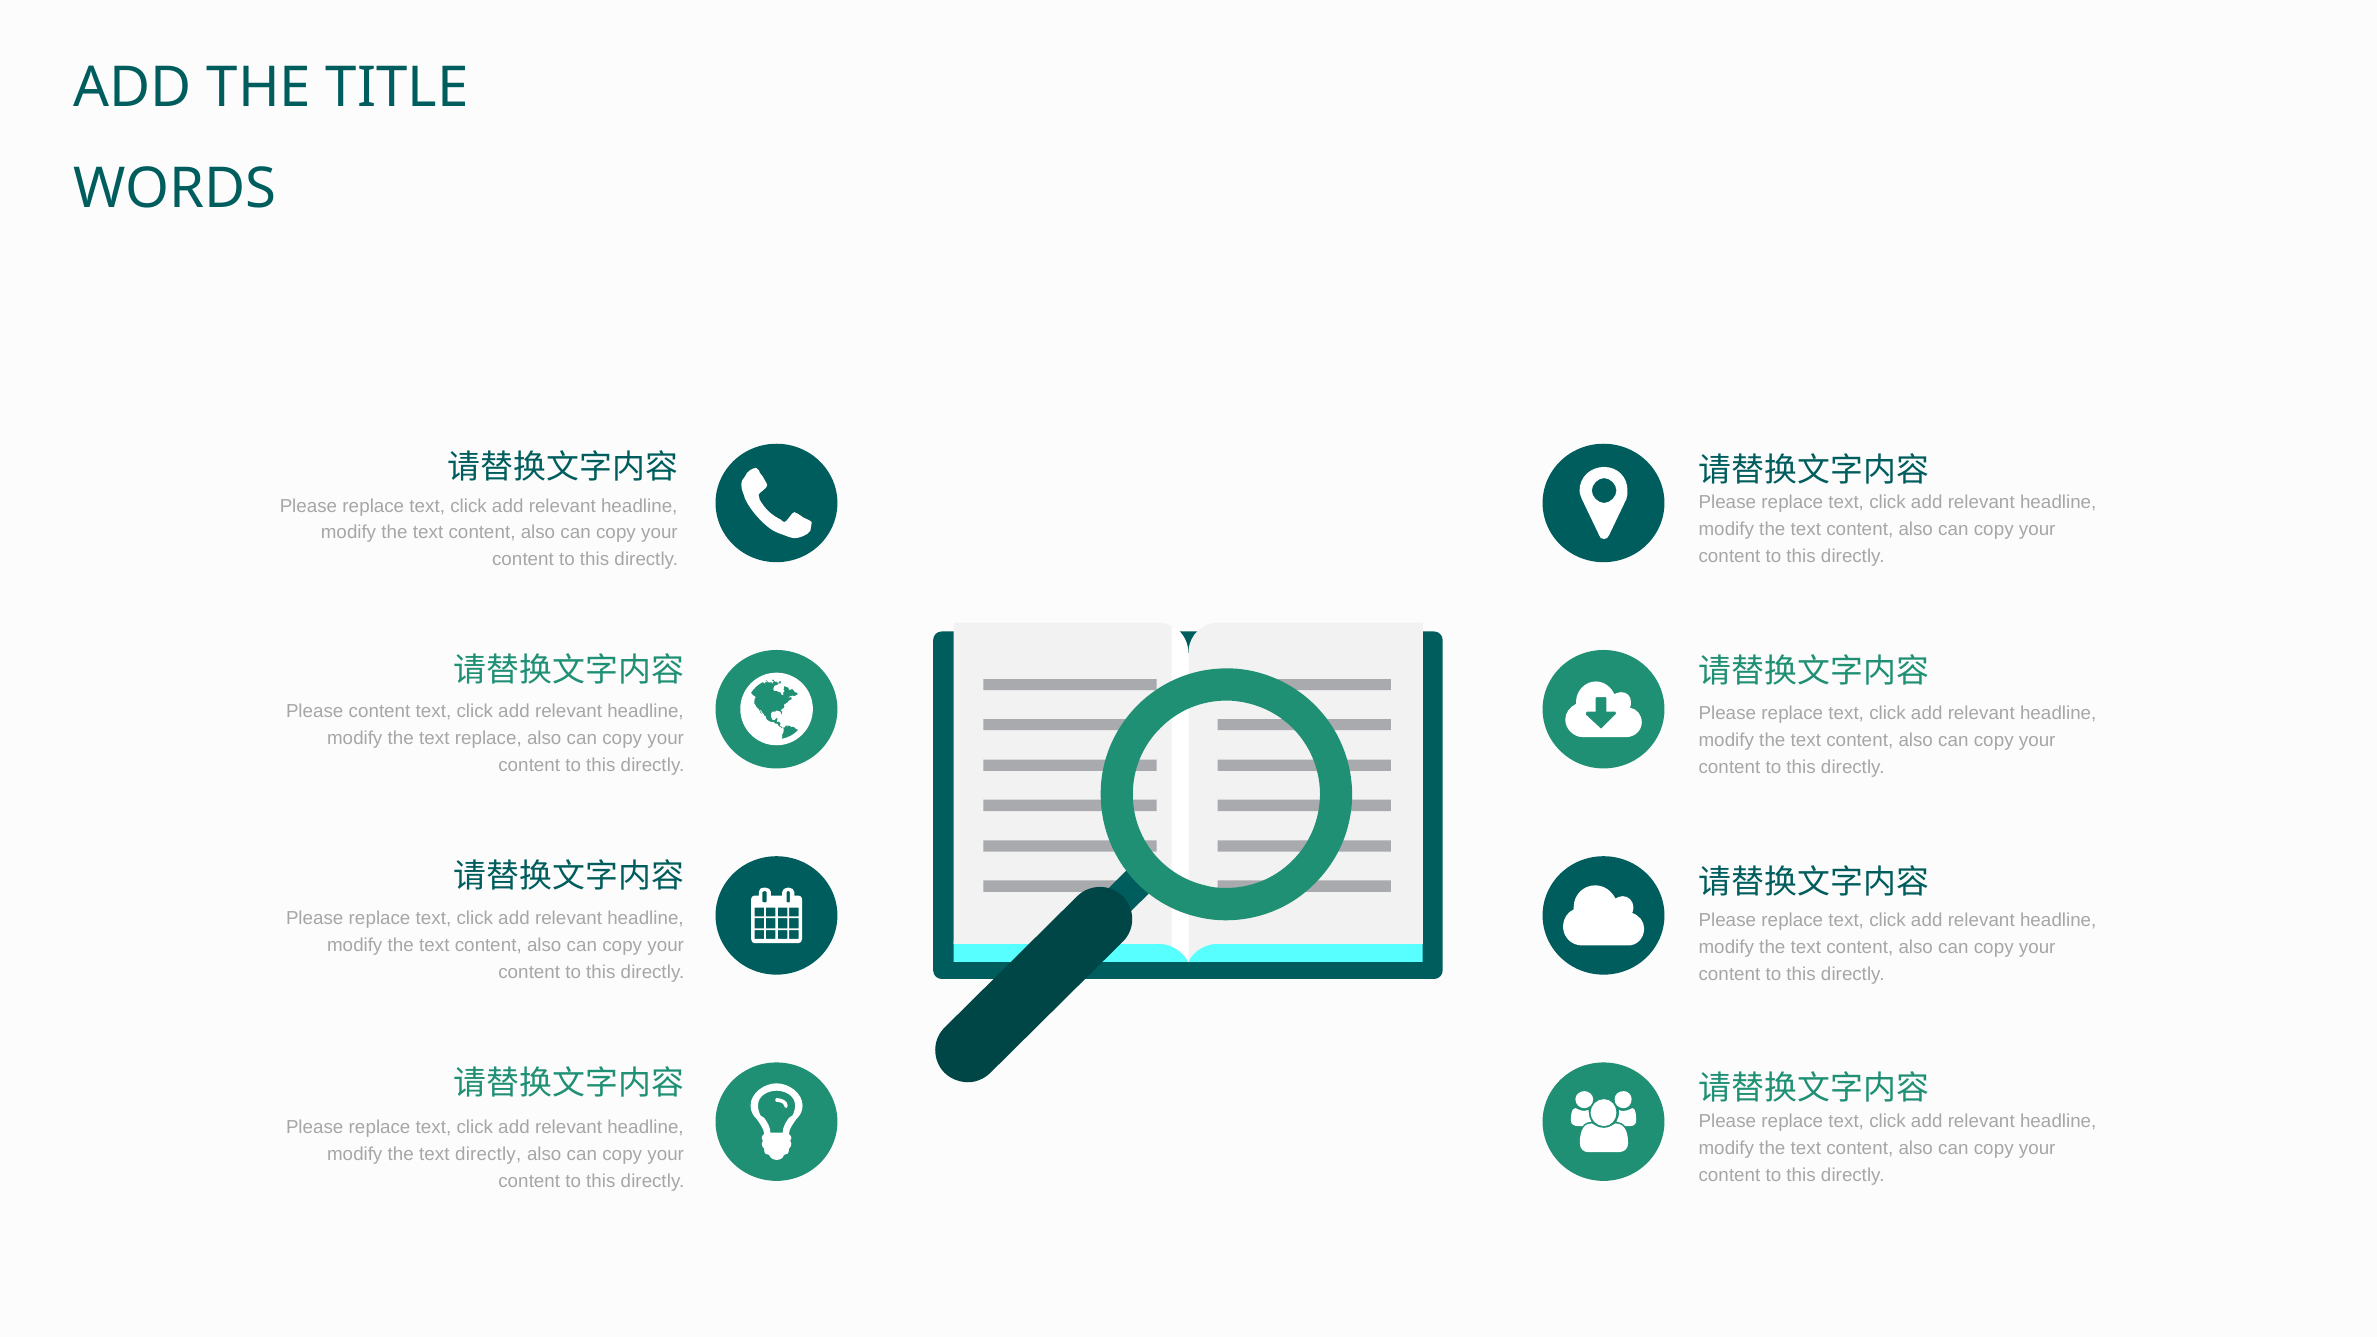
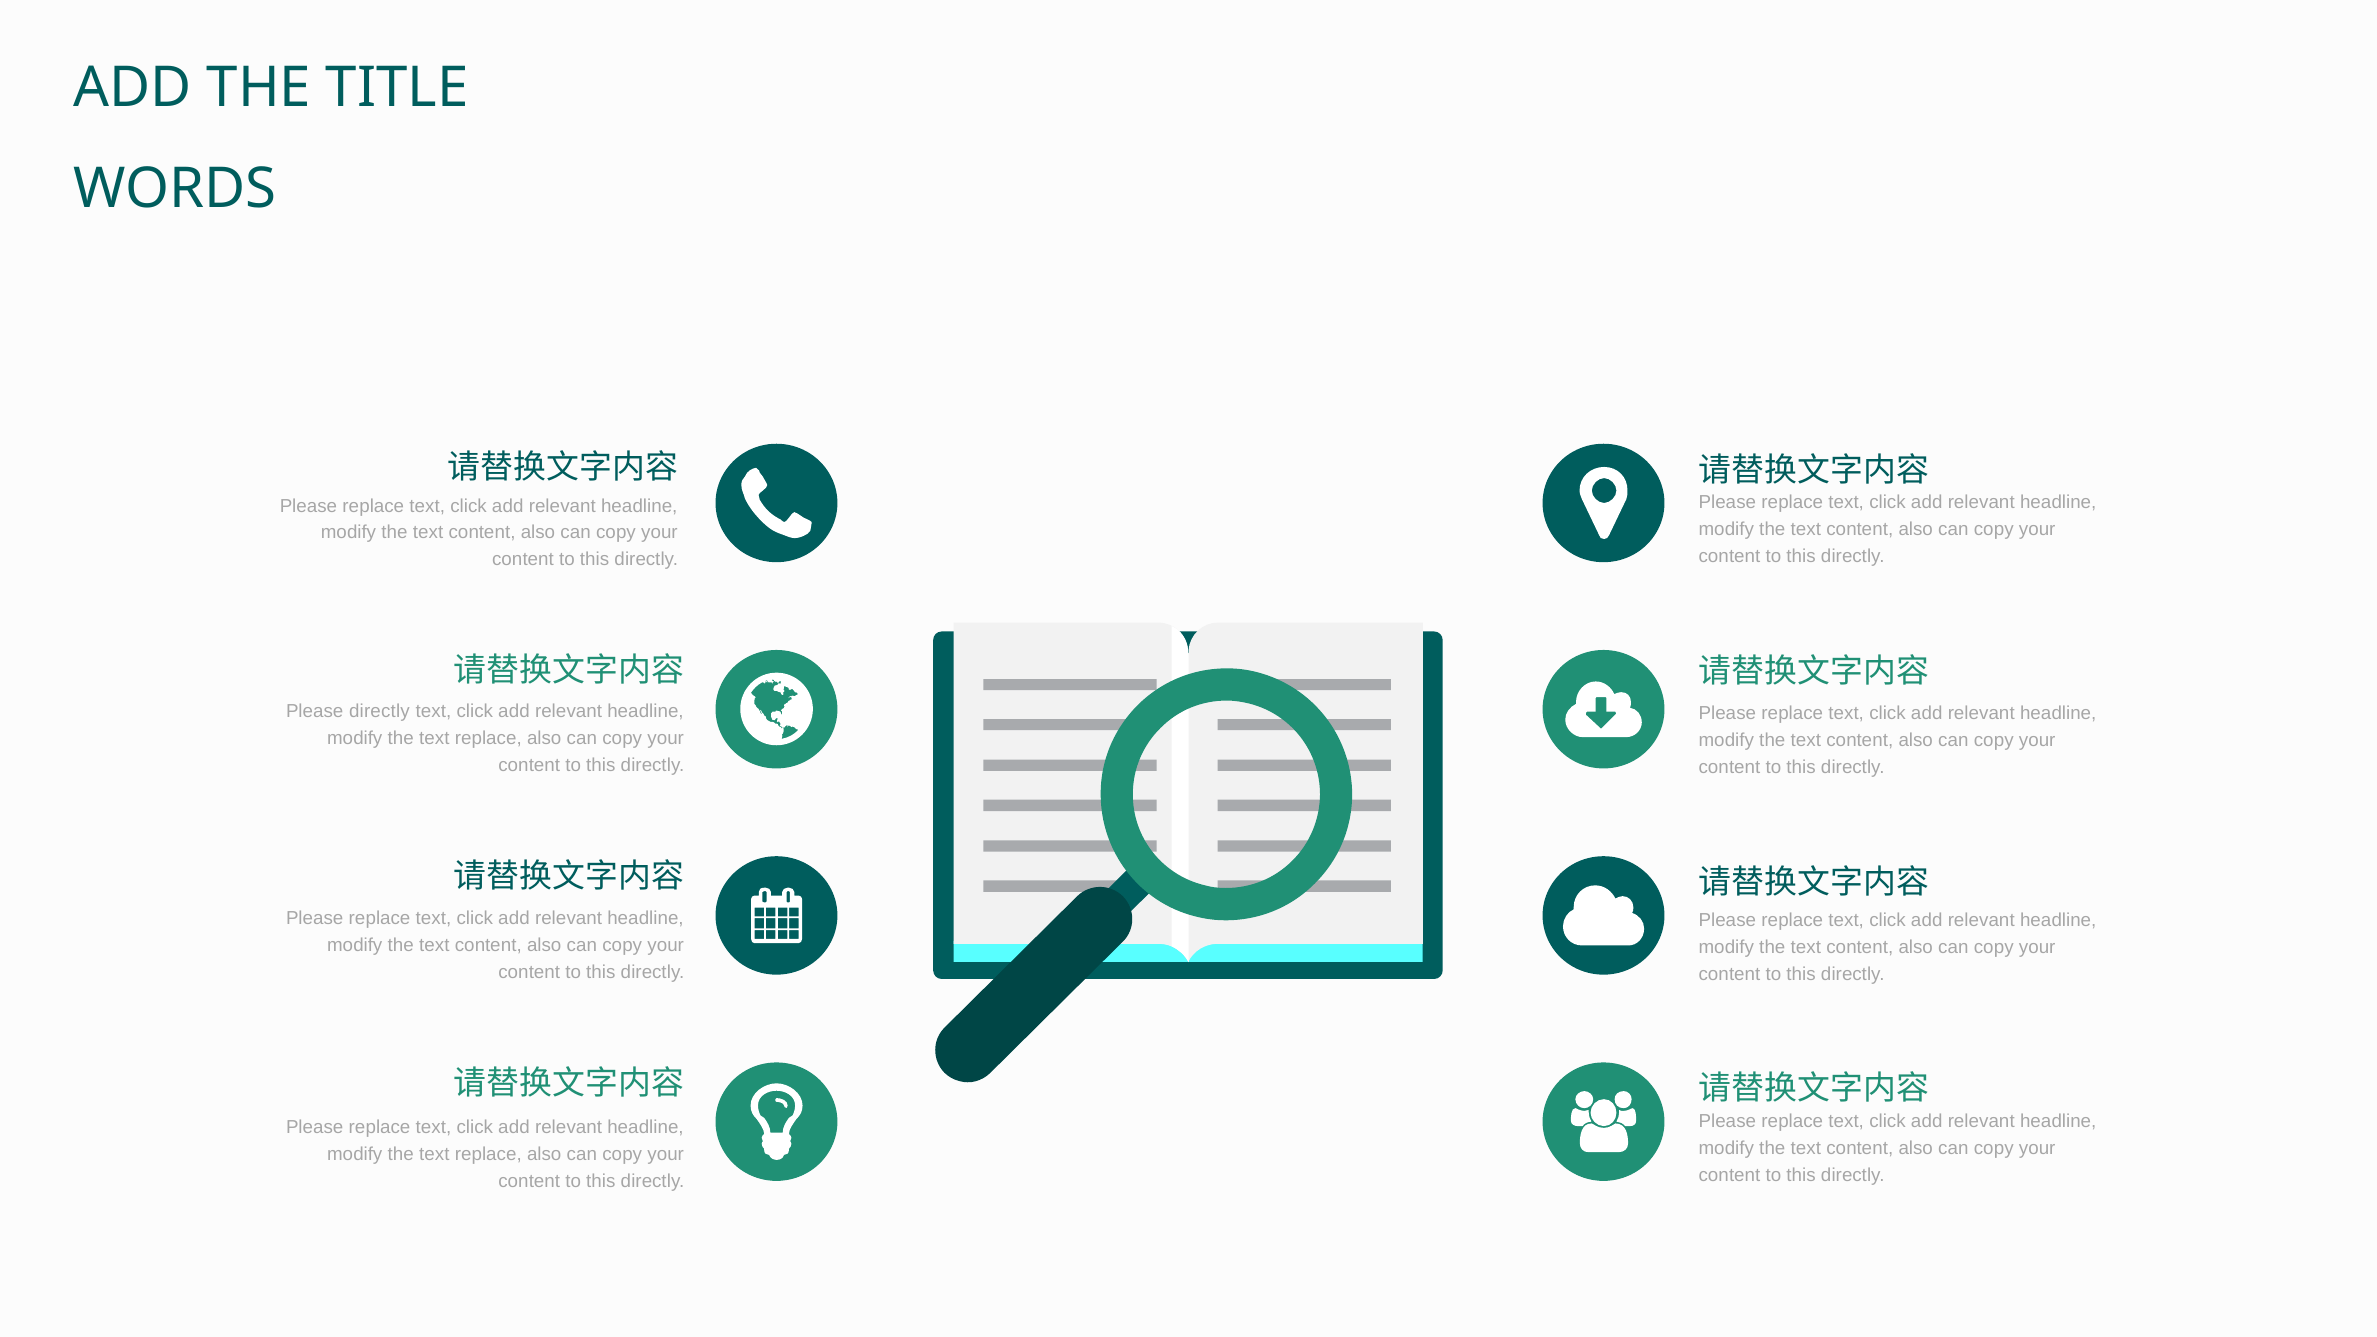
Please content: content -> directly
directly at (488, 1154): directly -> replace
